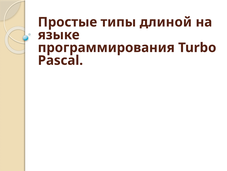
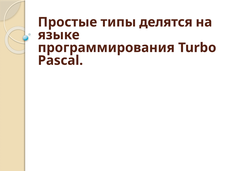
длиной: длиной -> делятся
